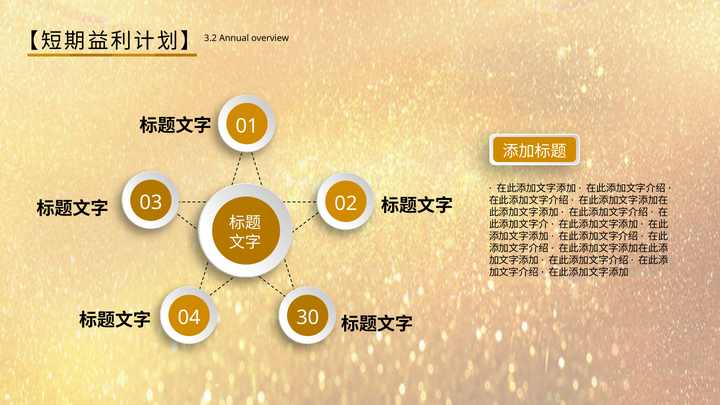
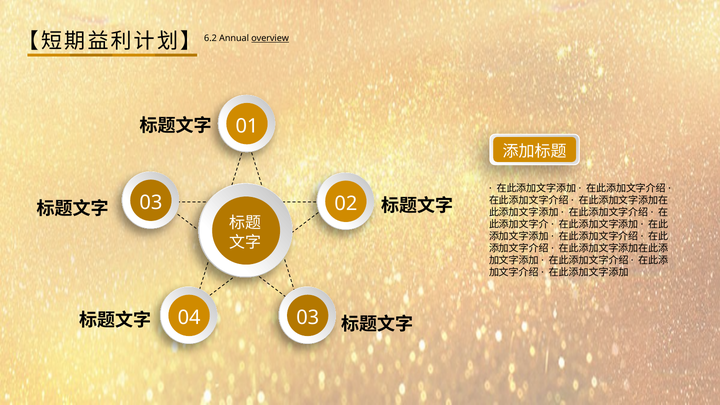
3.2: 3.2 -> 6.2
overview underline: none -> present
04 30: 30 -> 03
